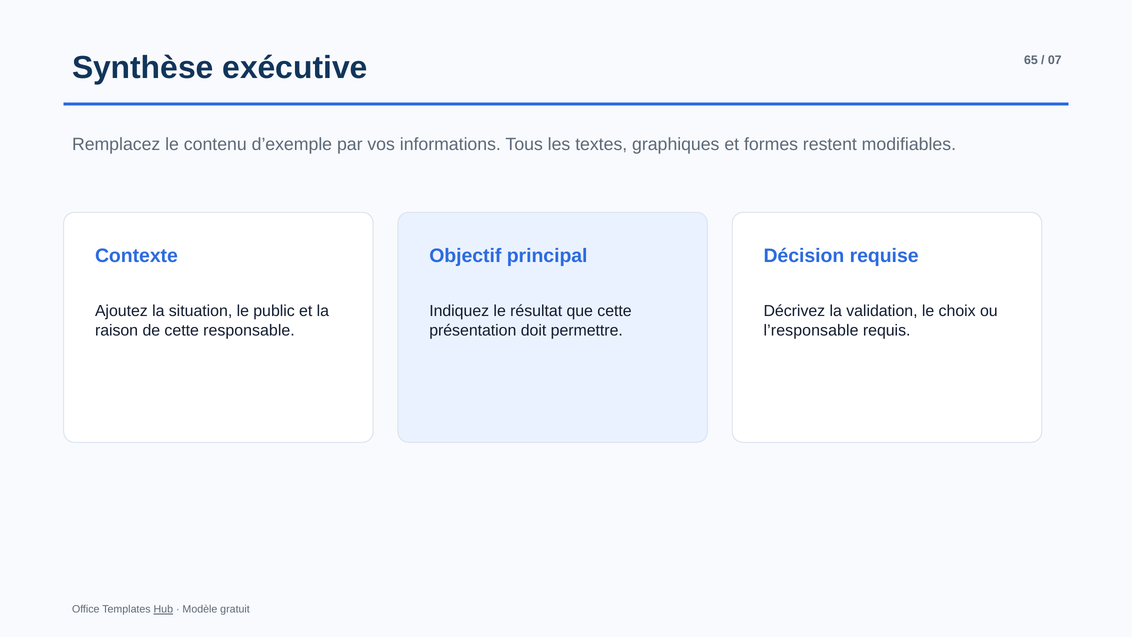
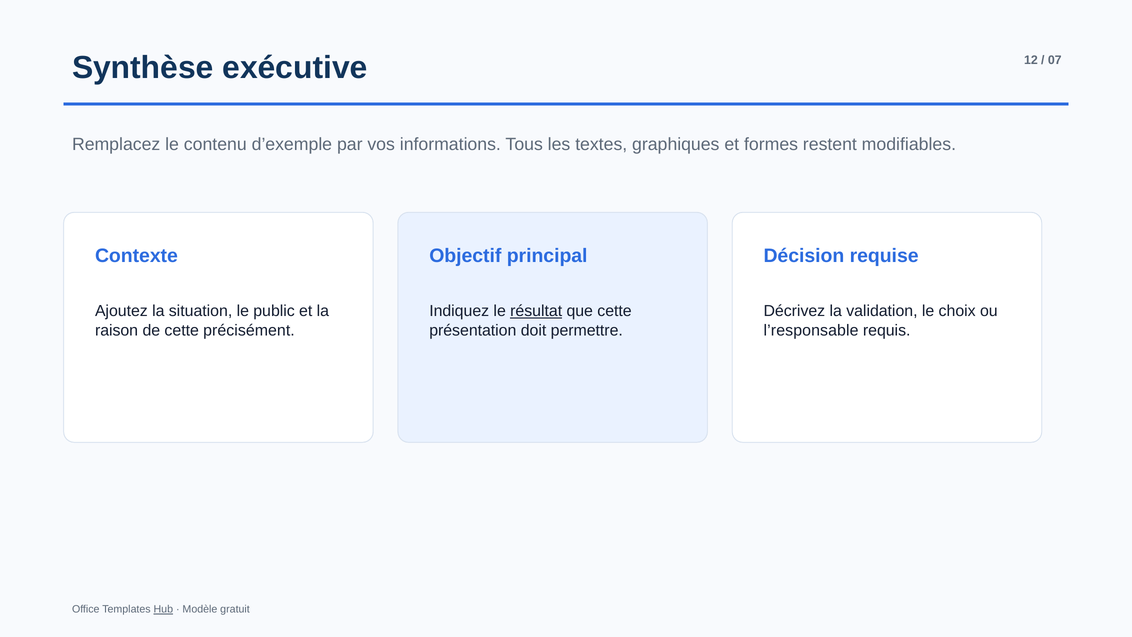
65: 65 -> 12
résultat underline: none -> present
responsable: responsable -> précisément
